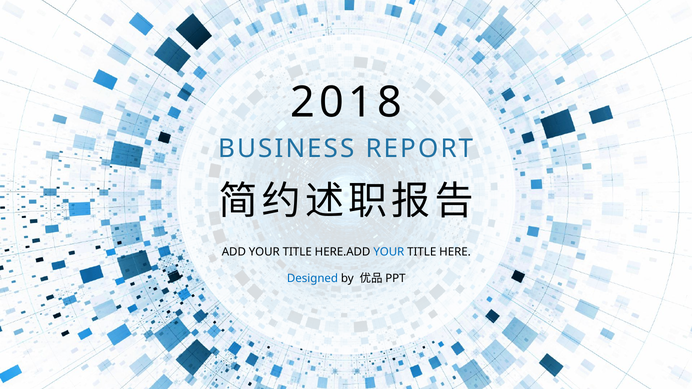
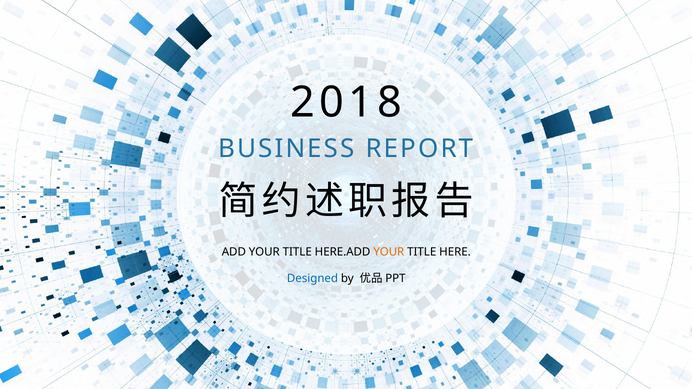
YOUR at (389, 252) colour: blue -> orange
